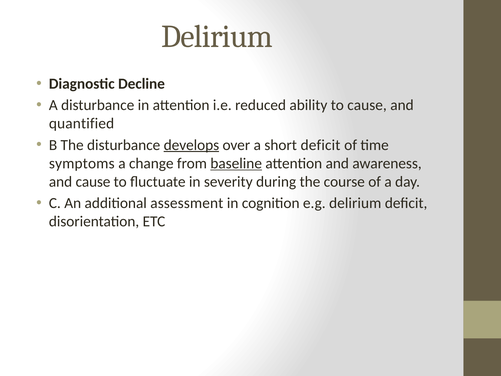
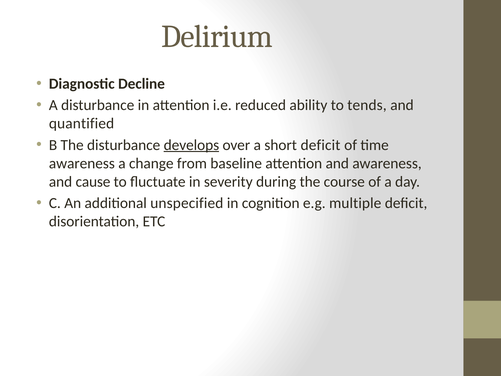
to cause: cause -> tends
symptoms at (82, 163): symptoms -> awareness
baseline underline: present -> none
assessment: assessment -> unspecified
e.g delirium: delirium -> multiple
